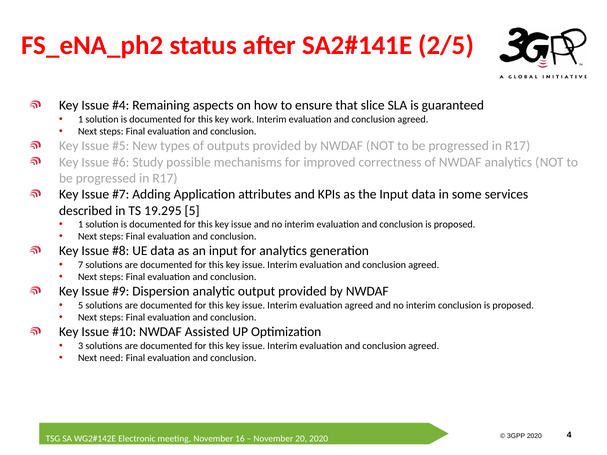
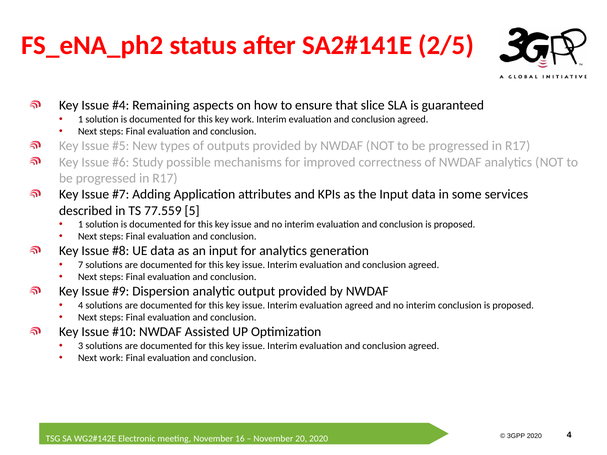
19.295: 19.295 -> 77.559
5 at (81, 306): 5 -> 4
Next need: need -> work
